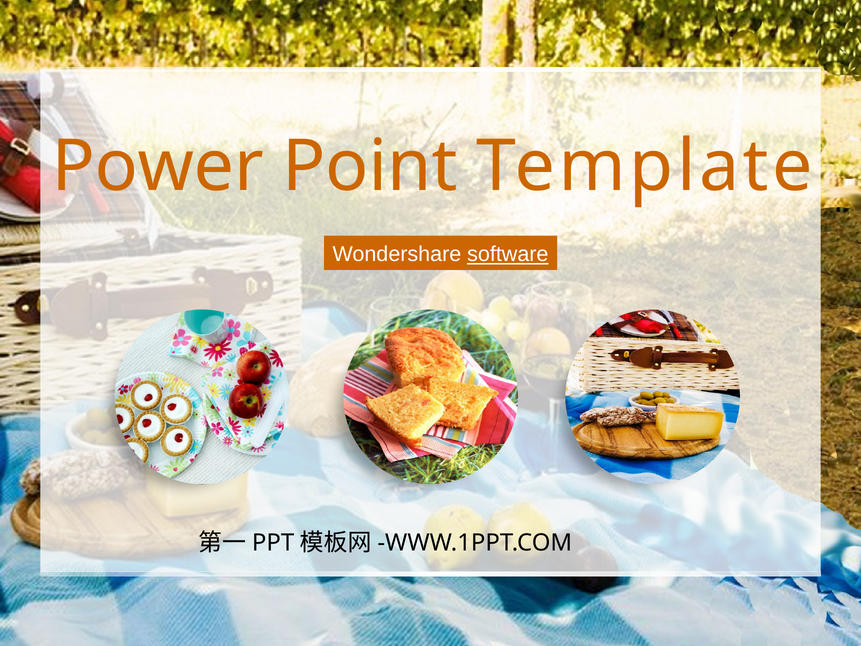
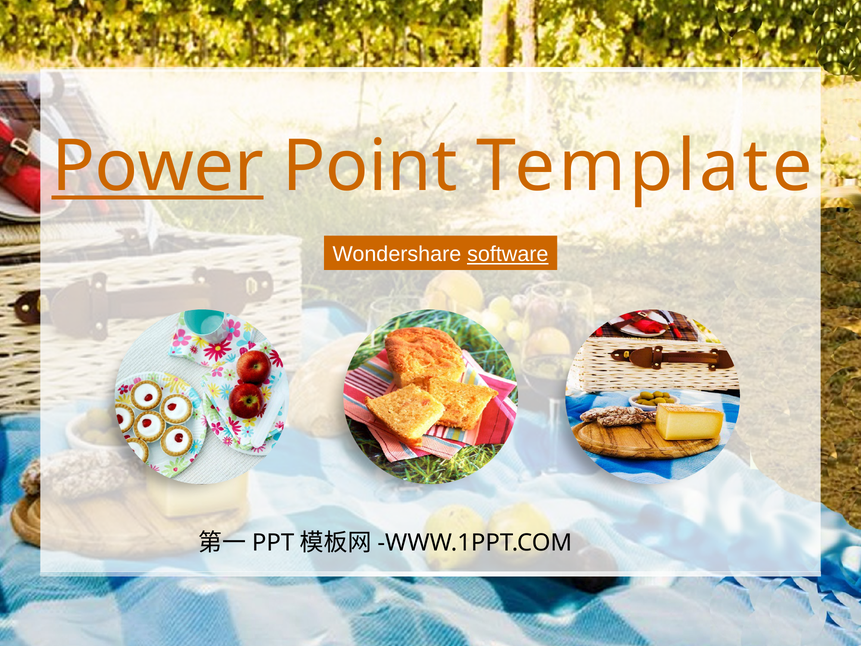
Power underline: none -> present
